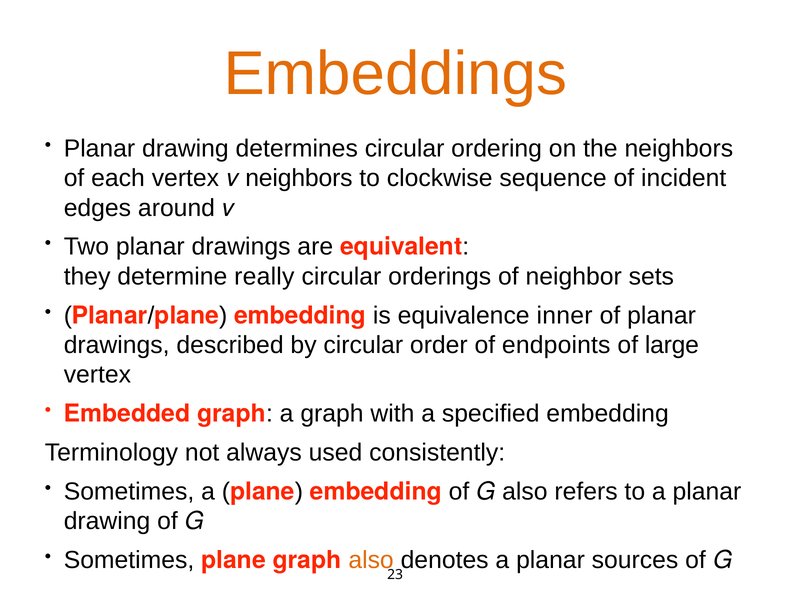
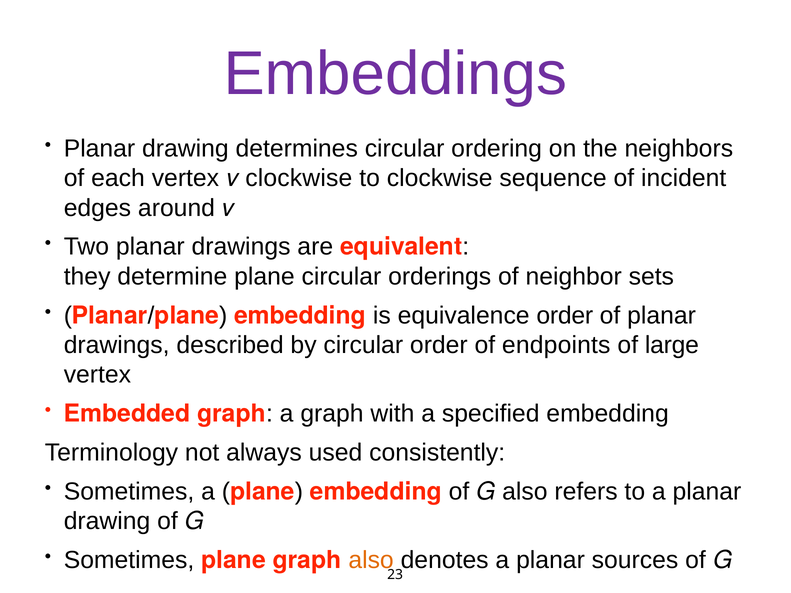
Embeddings colour: orange -> purple
v neighbors: neighbors -> clockwise
determine really: really -> plane
equivalence inner: inner -> order
